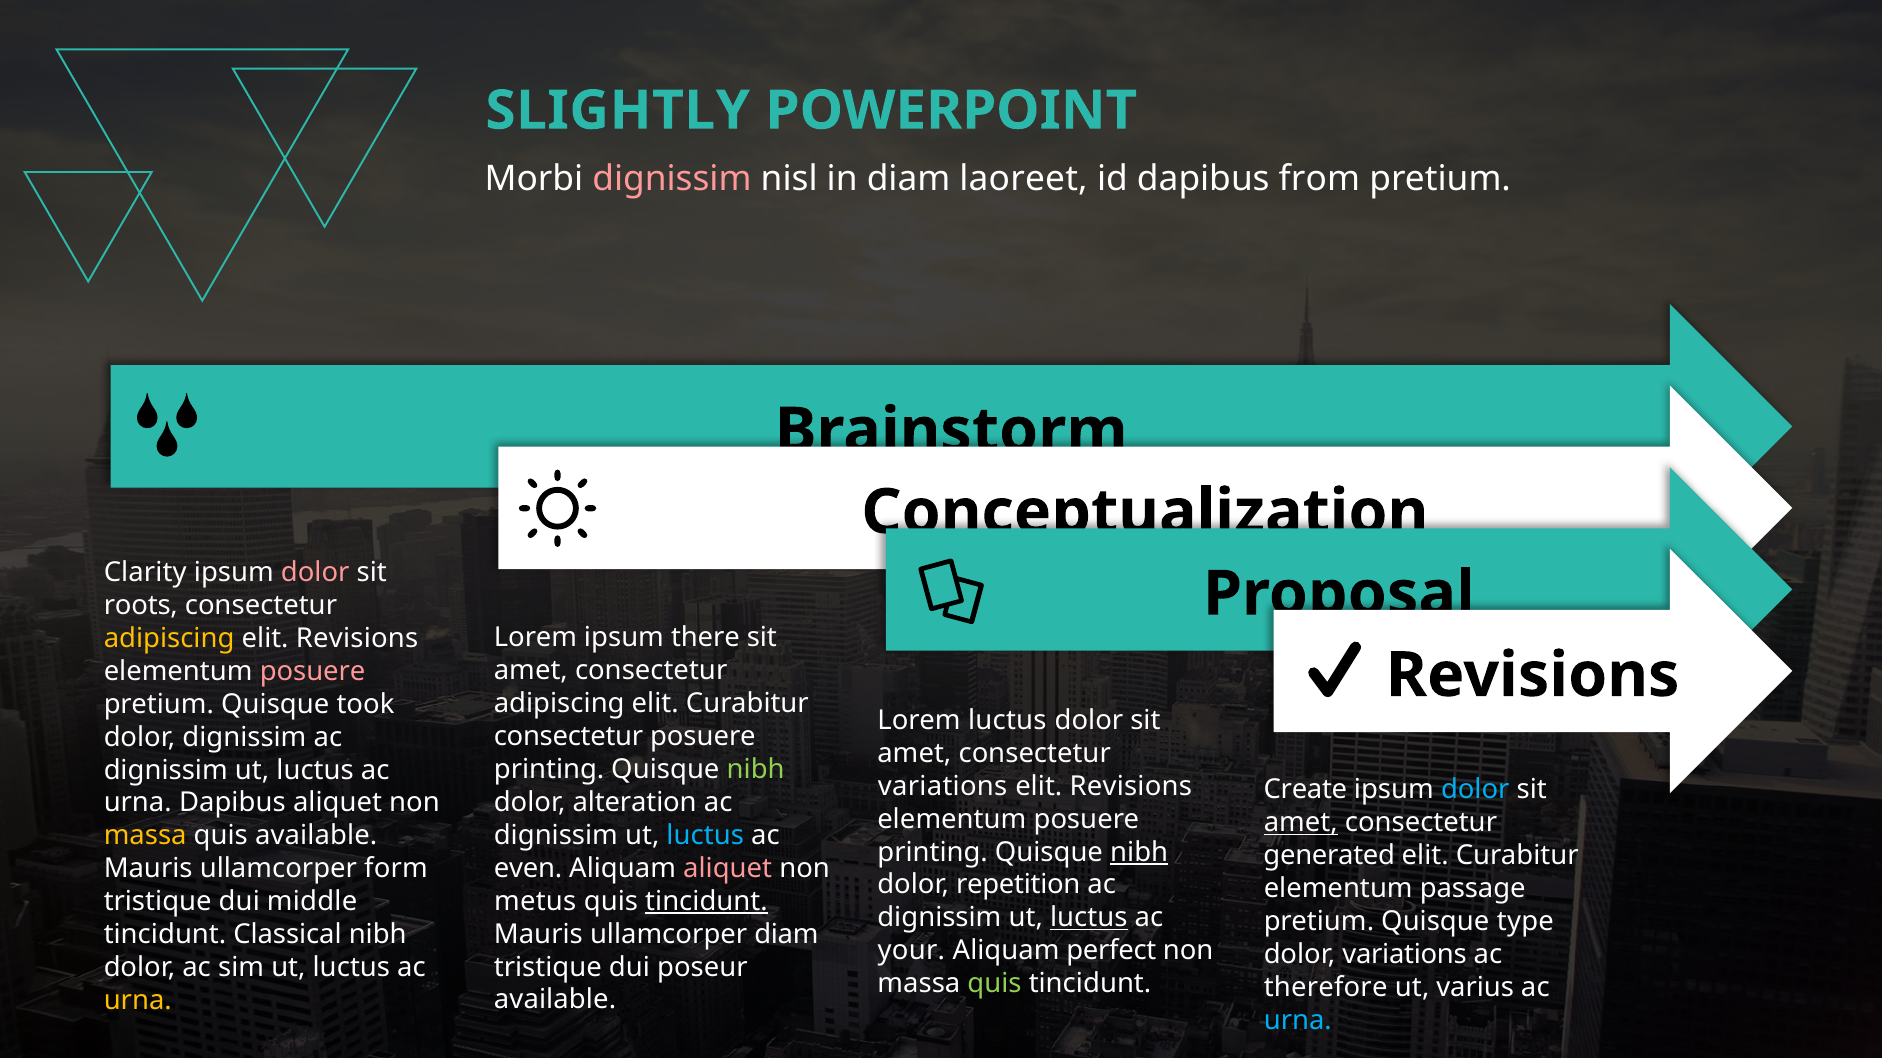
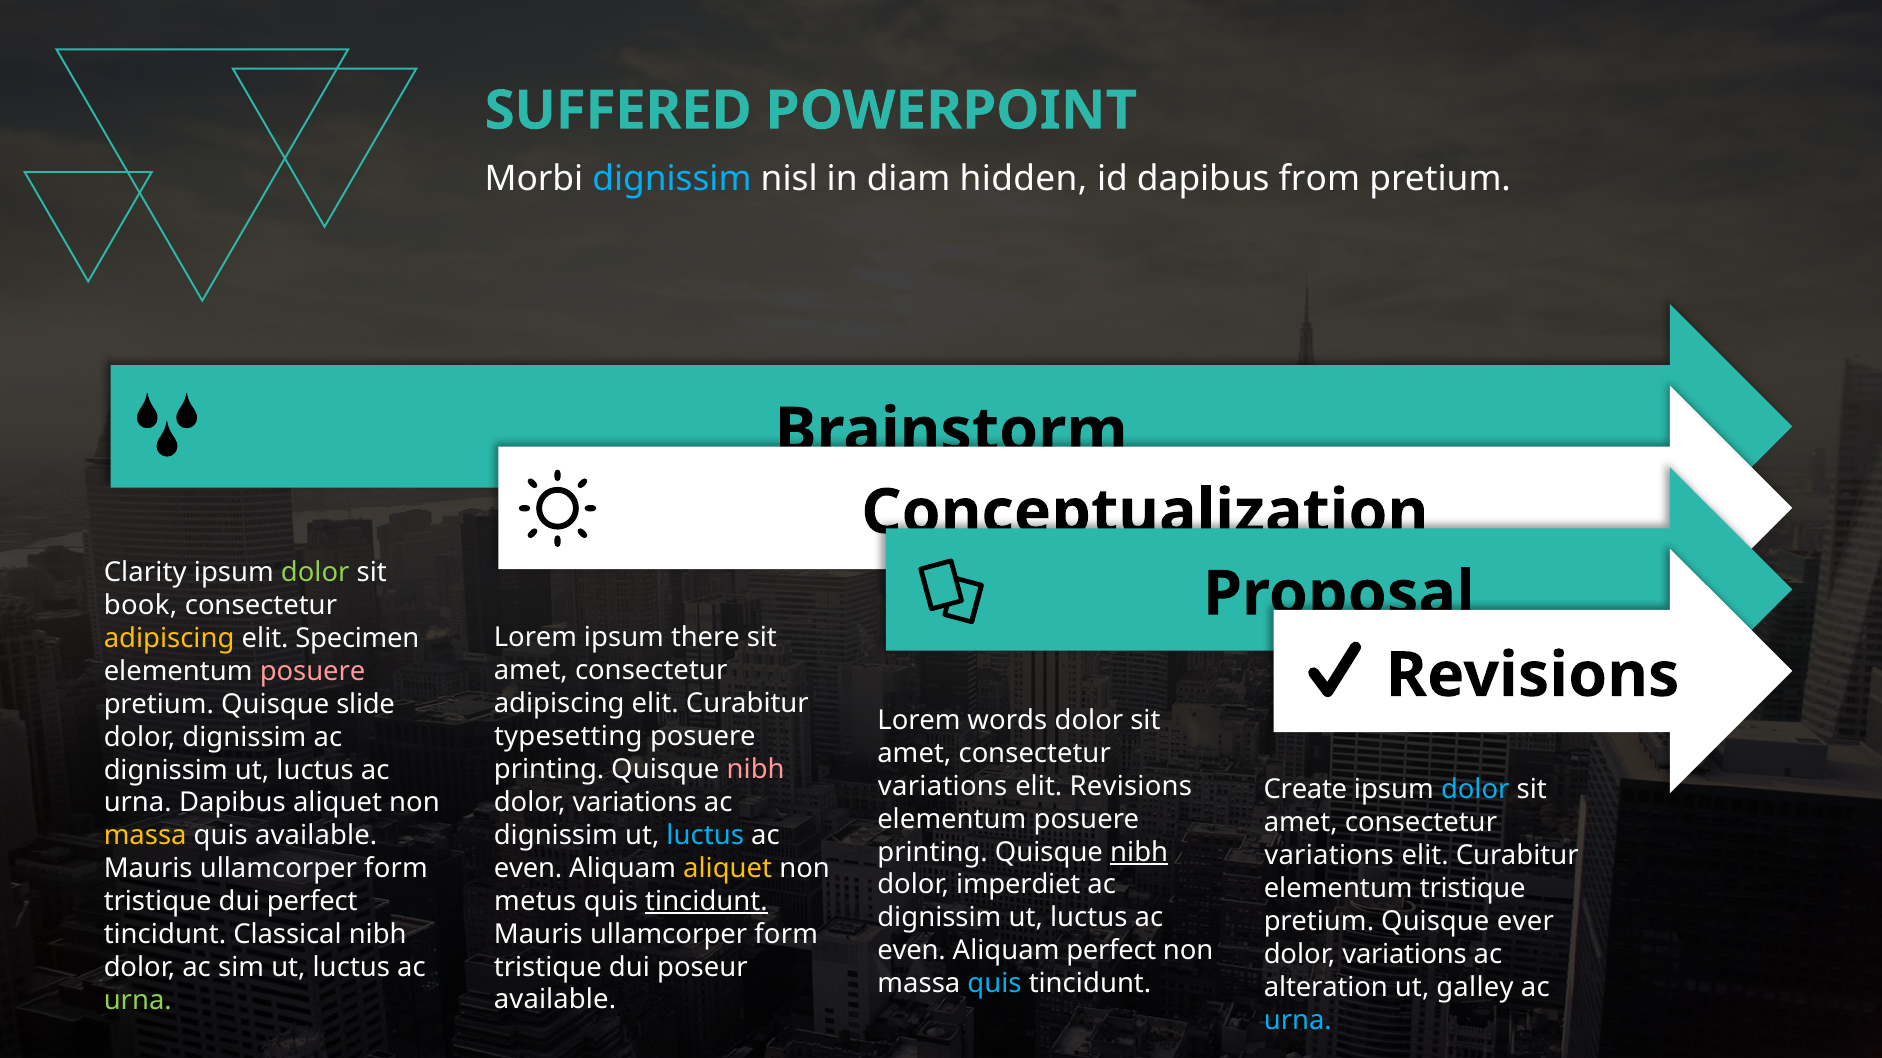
SLIGHTLY: SLIGHTLY -> SUFFERED
dignissim at (672, 179) colour: pink -> light blue
laoreet: laoreet -> hidden
dolor at (315, 573) colour: pink -> light green
roots: roots -> book
Revisions at (357, 639): Revisions -> Specimen
took: took -> slide
Lorem luctus: luctus -> words
consectetur at (568, 737): consectetur -> typesetting
nibh at (756, 770) colour: light green -> pink
alteration at (635, 803): alteration -> variations
amet at (1301, 823) underline: present -> none
generated at (1329, 856): generated -> variations
aliquet at (728, 869) colour: pink -> yellow
repetition: repetition -> imperdiet
elementum passage: passage -> tristique
dui middle: middle -> perfect
luctus at (1089, 918) underline: present -> none
type: type -> ever
diam at (786, 935): diam -> form
your at (911, 951): your -> even
quis at (994, 984) colour: light green -> light blue
therefore: therefore -> alteration
varius: varius -> galley
urna at (138, 1001) colour: yellow -> light green
